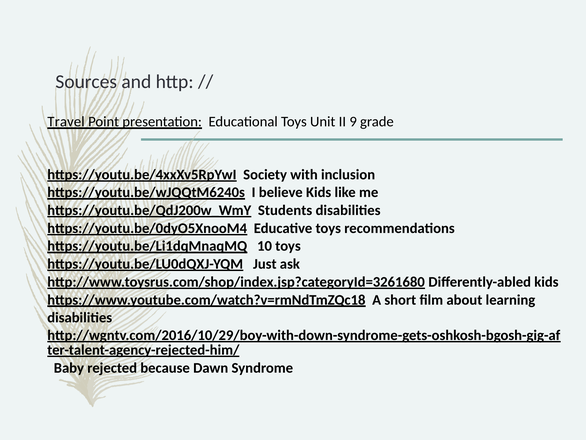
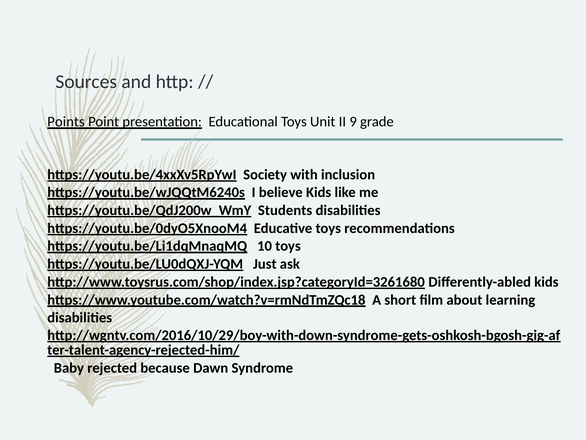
Travel: Travel -> Points
